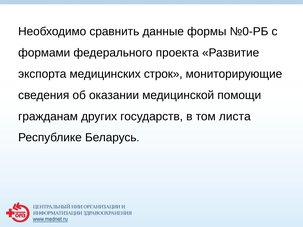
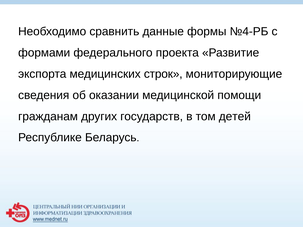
№0-РБ: №0-РБ -> №4-РБ
листа: листа -> детей
